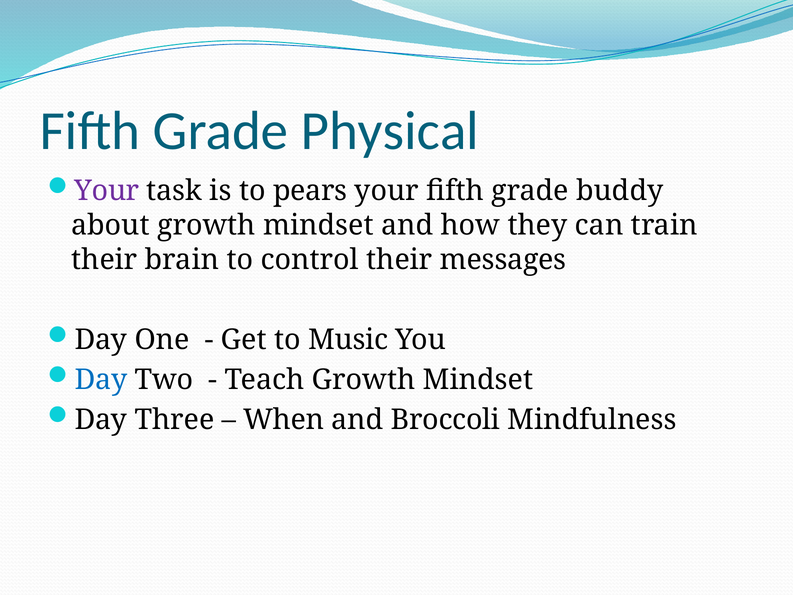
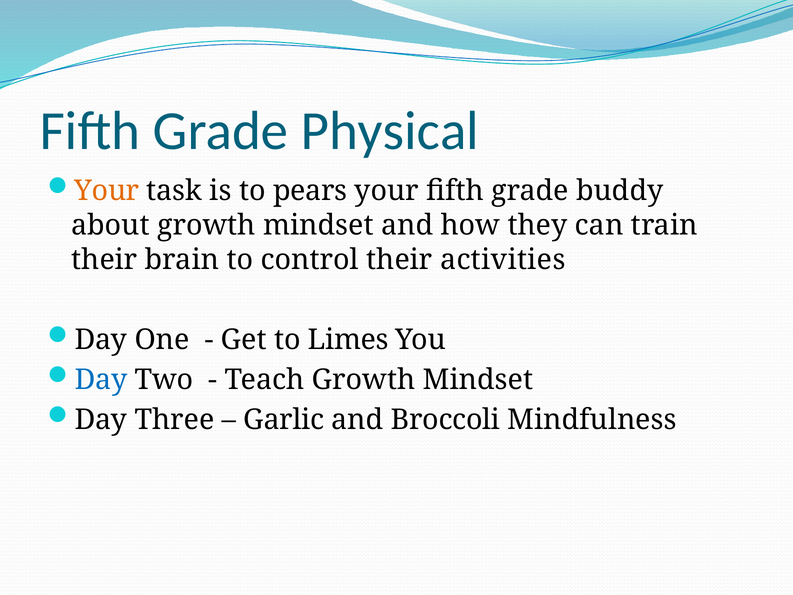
Your at (107, 191) colour: purple -> orange
messages: messages -> activities
Music: Music -> Limes
When: When -> Garlic
